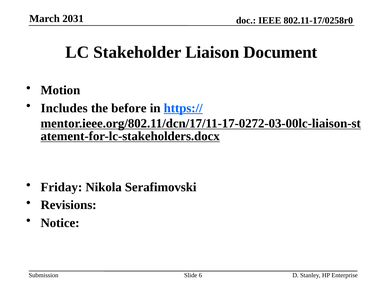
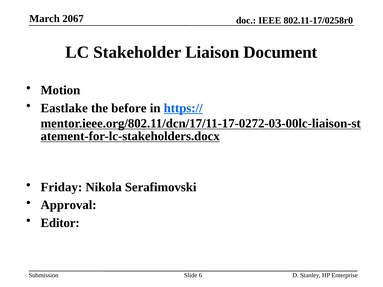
2031: 2031 -> 2067
Includes: Includes -> Eastlake
Revisions: Revisions -> Approval
Notice: Notice -> Editor
